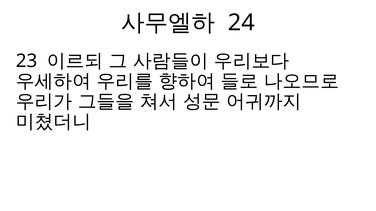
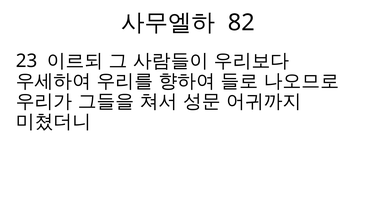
24: 24 -> 82
